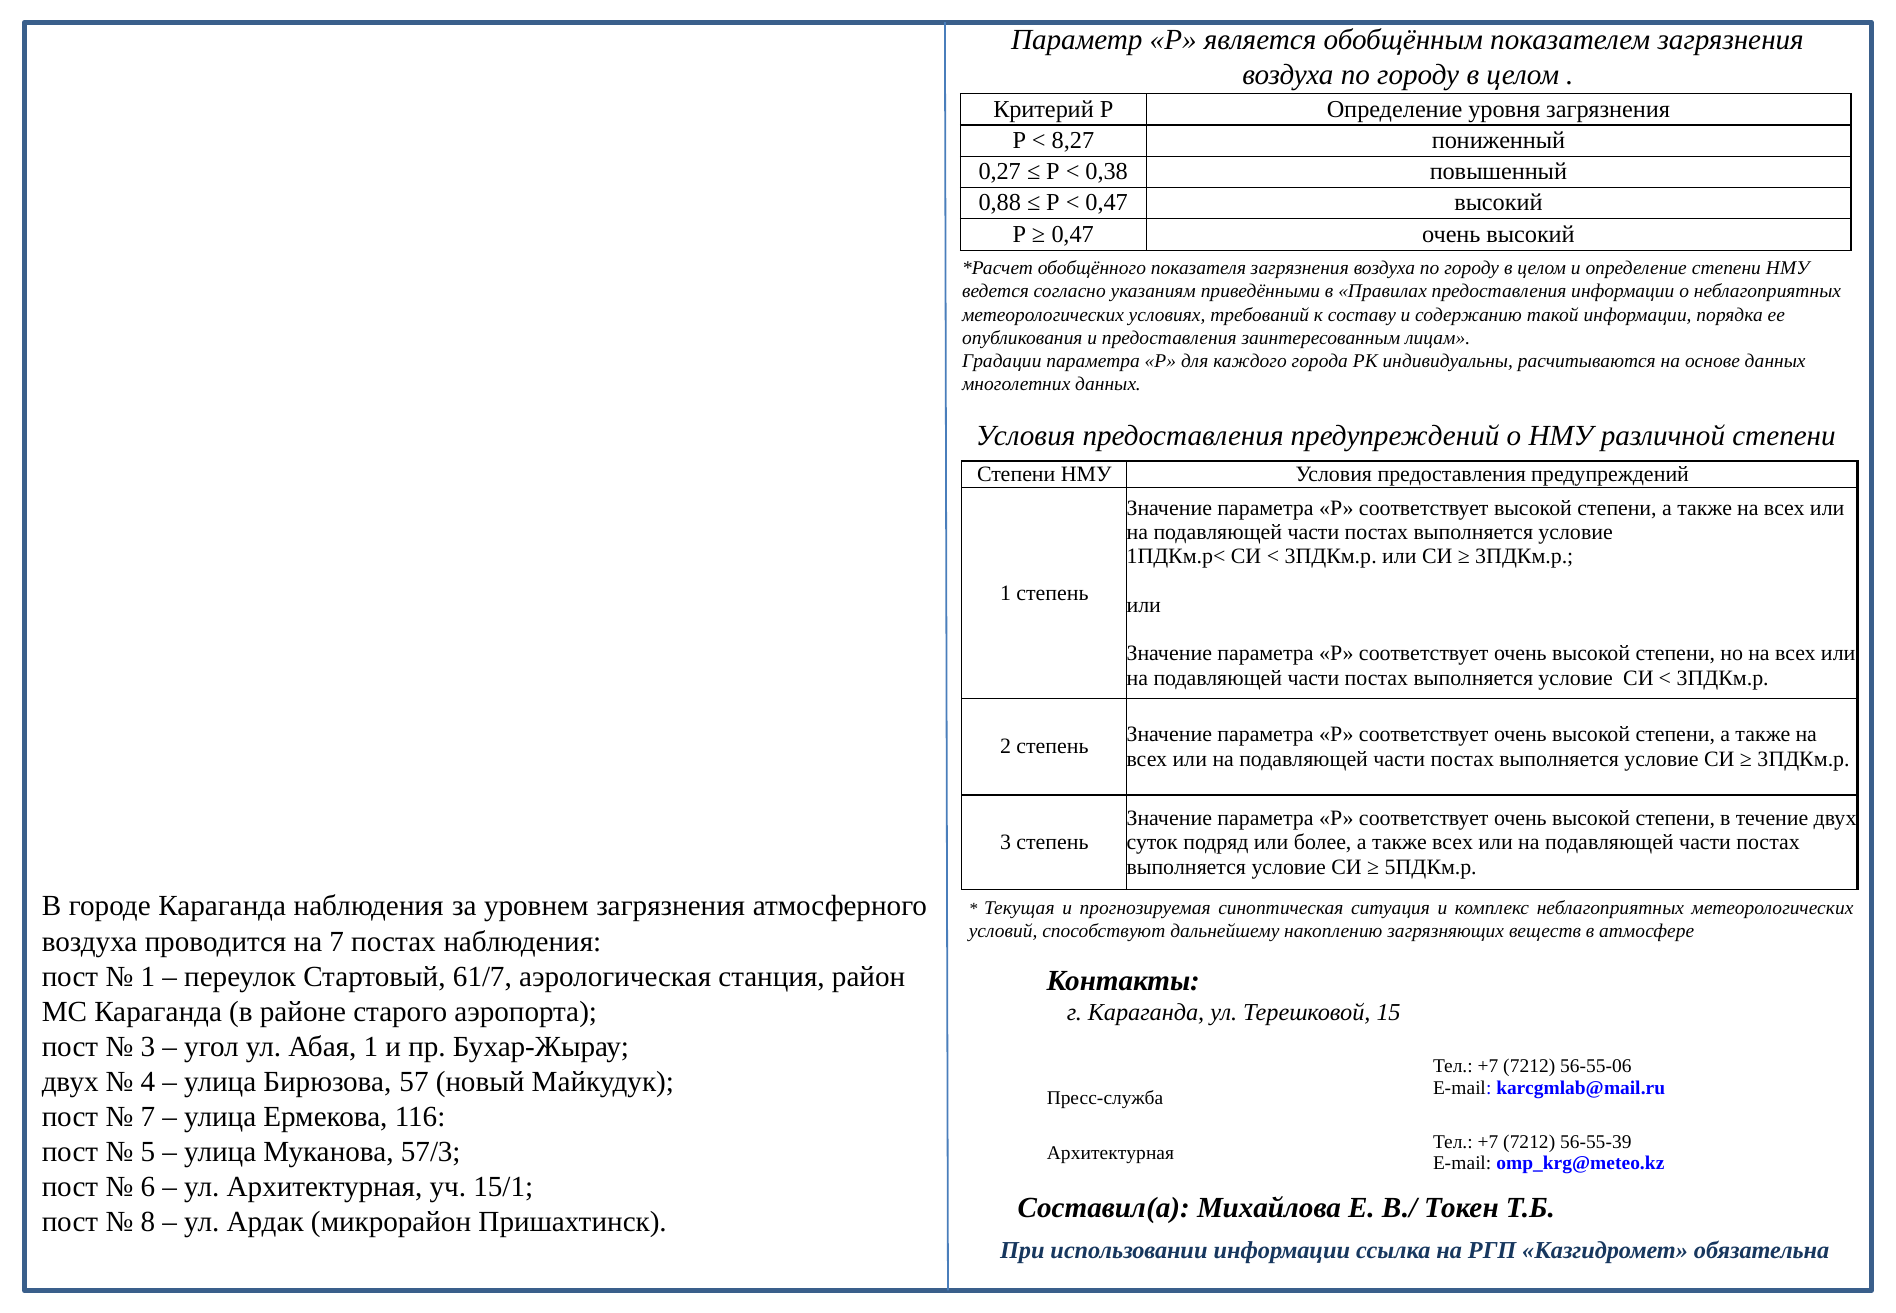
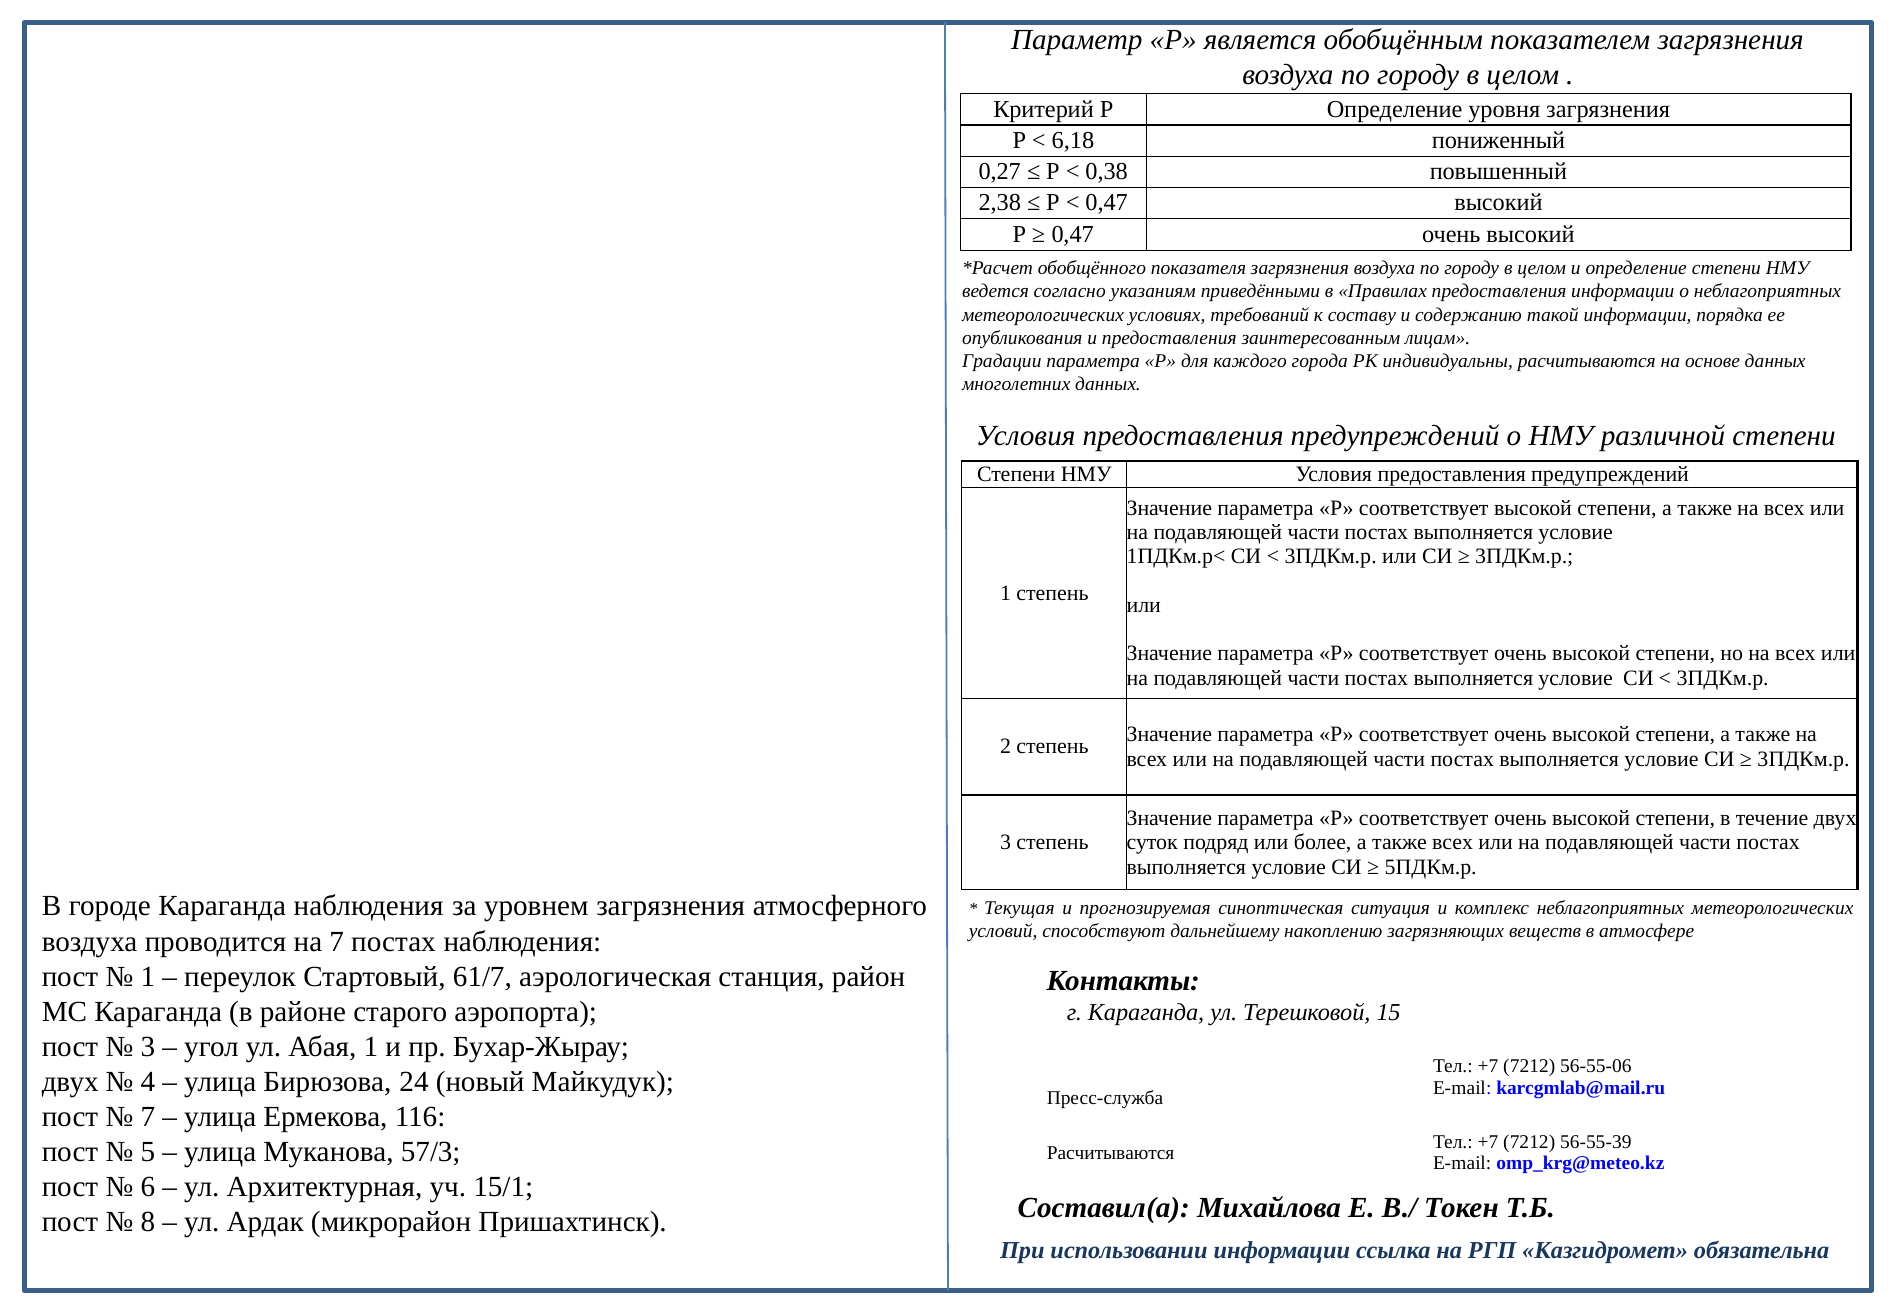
8,27: 8,27 -> 6,18
0,88: 0,88 -> 2,38
57: 57 -> 24
Архитектурная at (1110, 1152): Архитектурная -> Расчитываются
